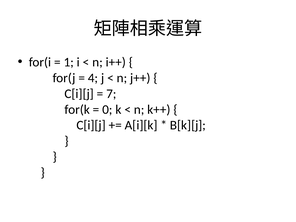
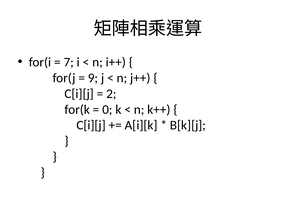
1: 1 -> 7
4: 4 -> 9
7: 7 -> 2
